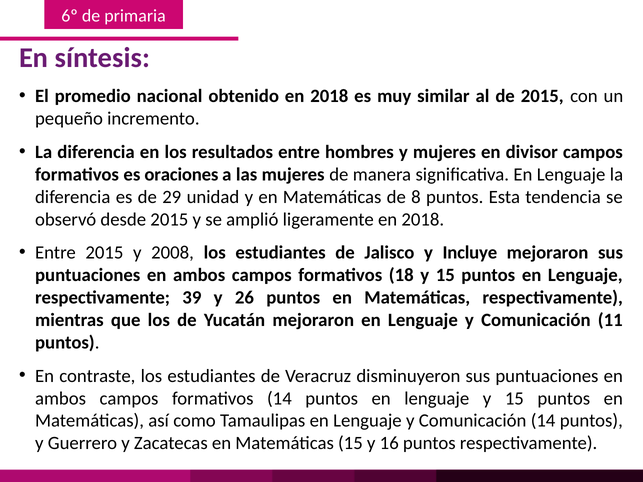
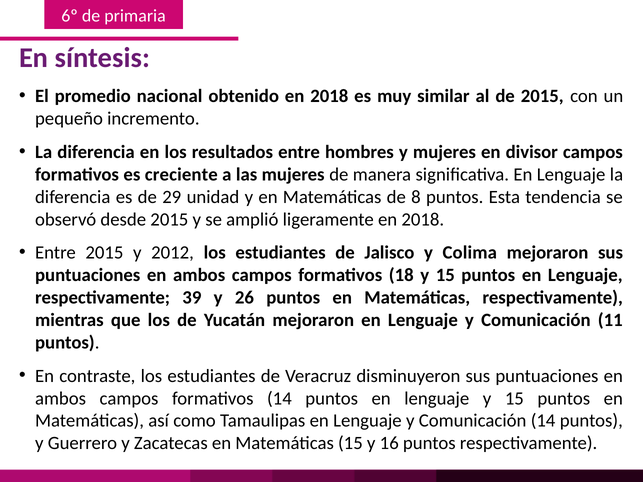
oraciones: oraciones -> creciente
2008: 2008 -> 2012
Incluye: Incluye -> Colima
